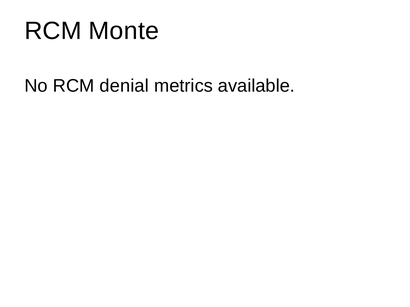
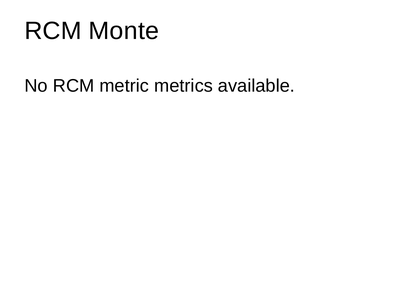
denial: denial -> metric
